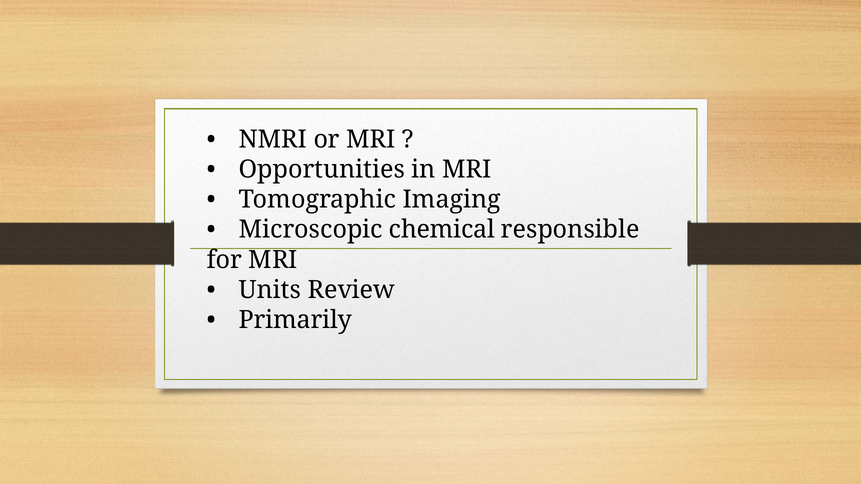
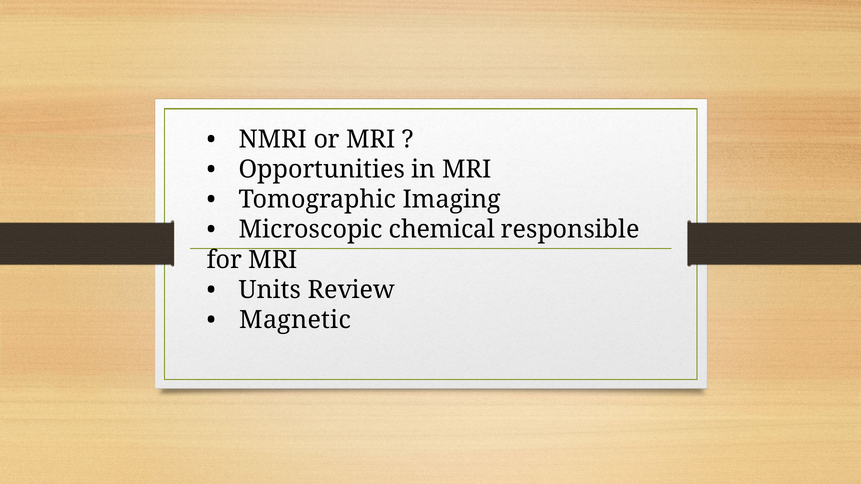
Primarily: Primarily -> Magnetic
